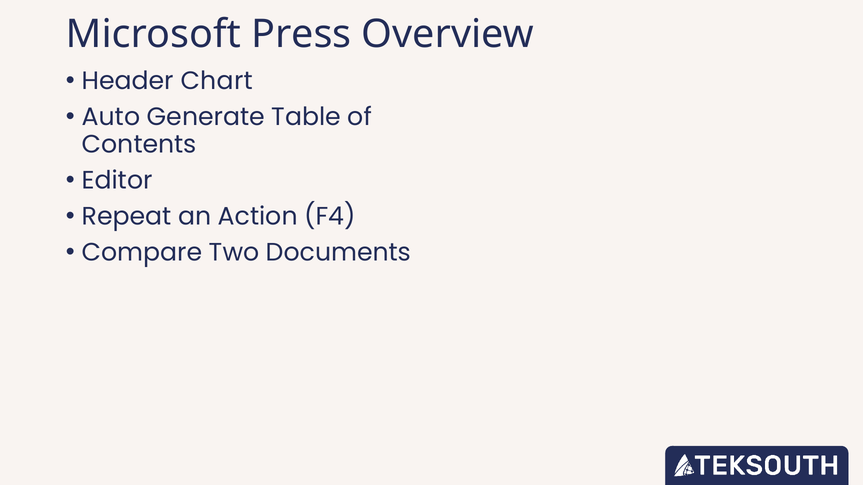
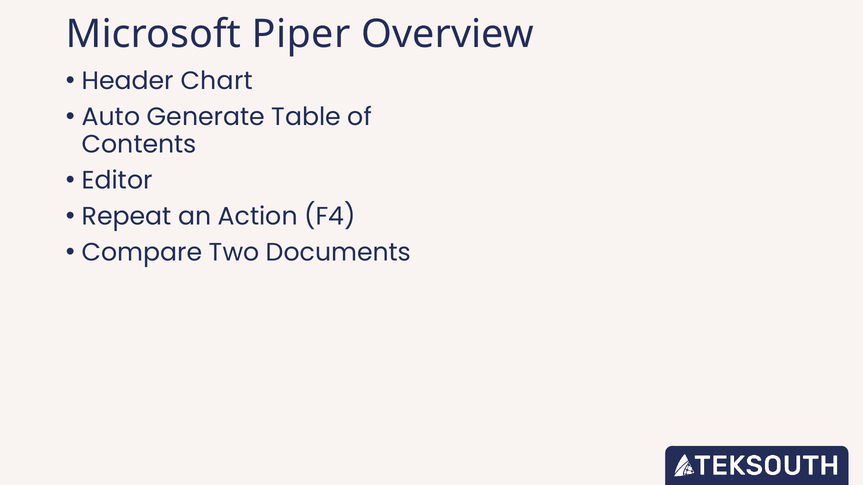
Press: Press -> Piper
